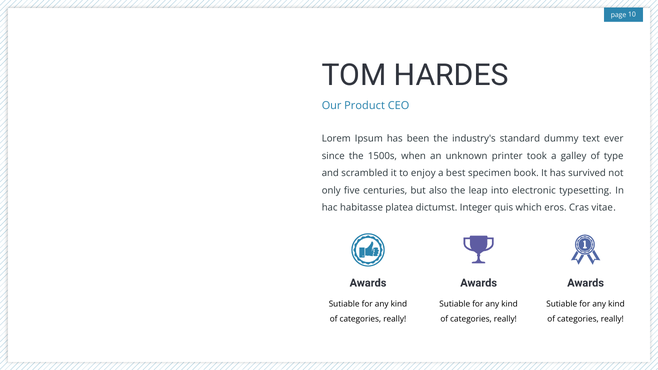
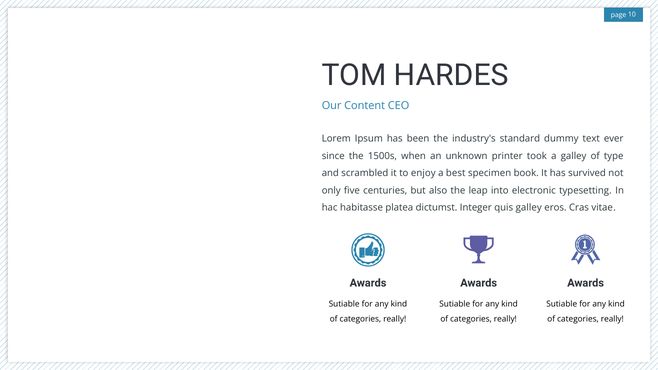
Product: Product -> Content
quis which: which -> galley
